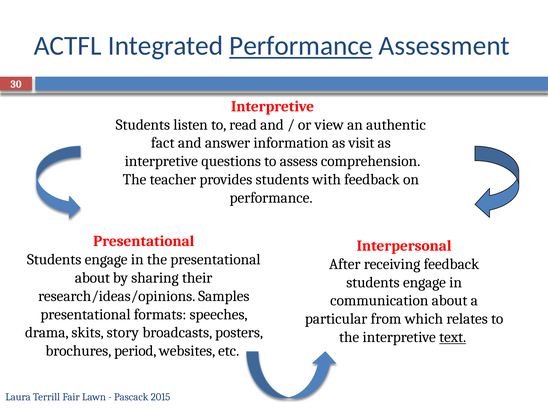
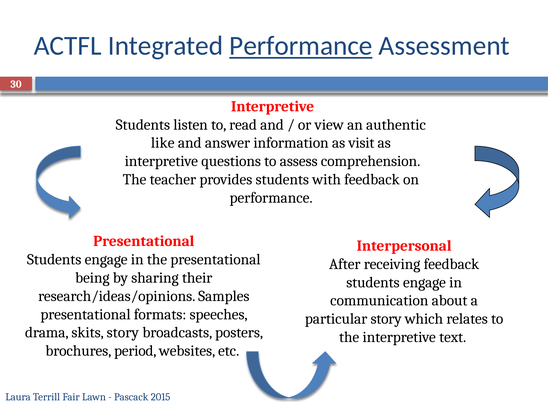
fact: fact -> like
about at (92, 278): about -> being
particular from: from -> story
text underline: present -> none
